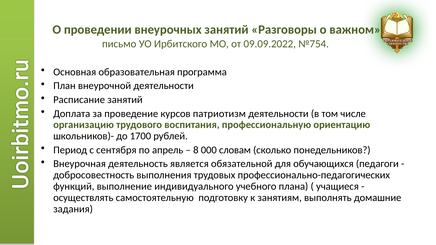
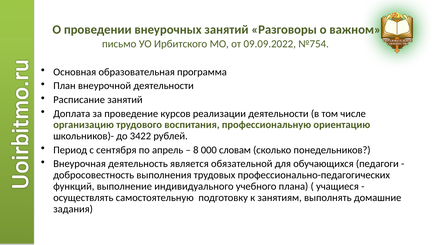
патриотизм: патриотизм -> реализации
1700: 1700 -> 3422
